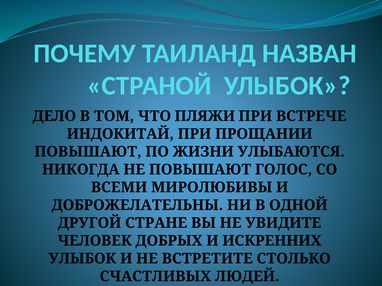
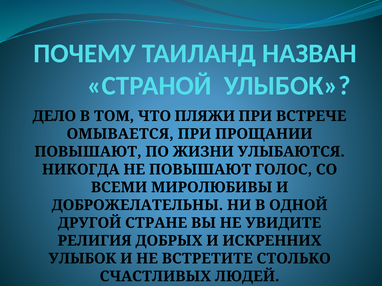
ИНДОКИТАЙ: ИНДОКИТАЙ -> ОМЫВАЕТСЯ
ЧЕЛОВЕК: ЧЕЛОВЕК -> РЕЛИГИЯ
